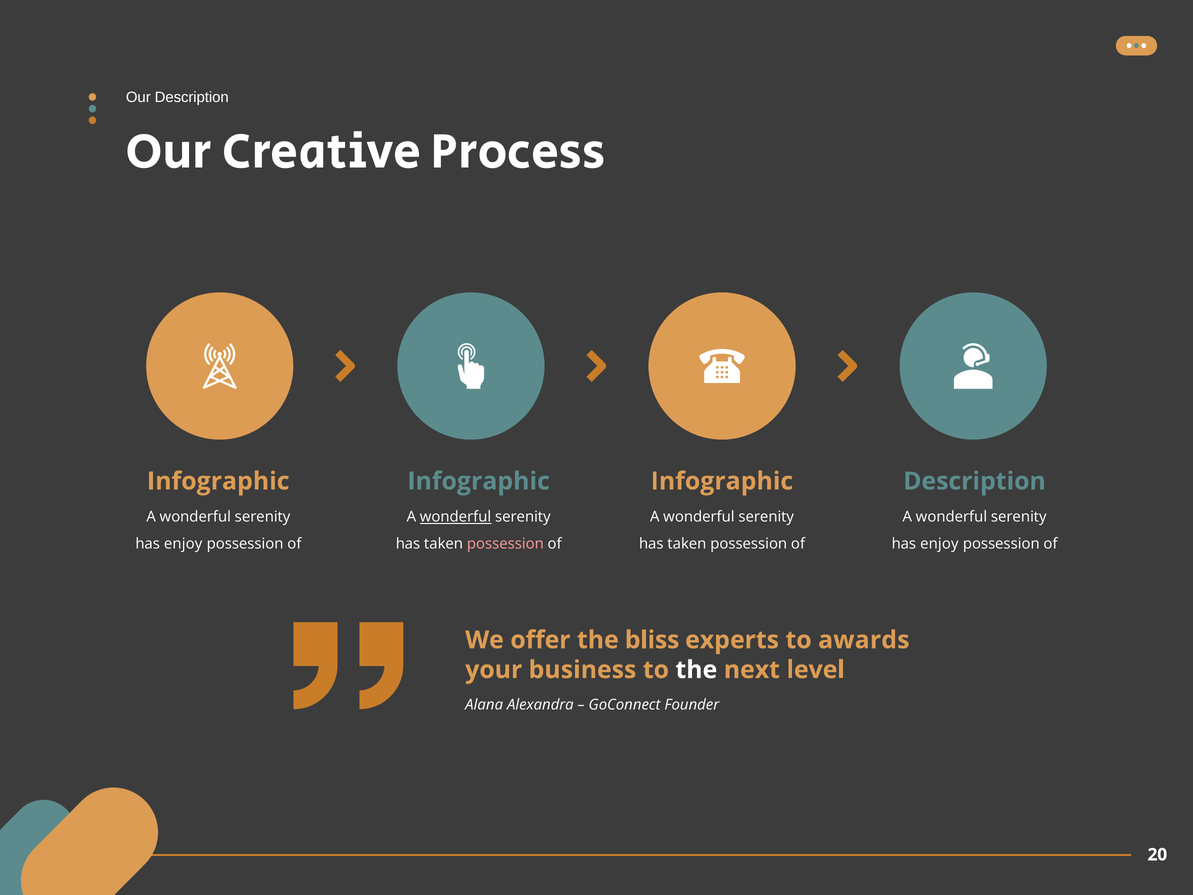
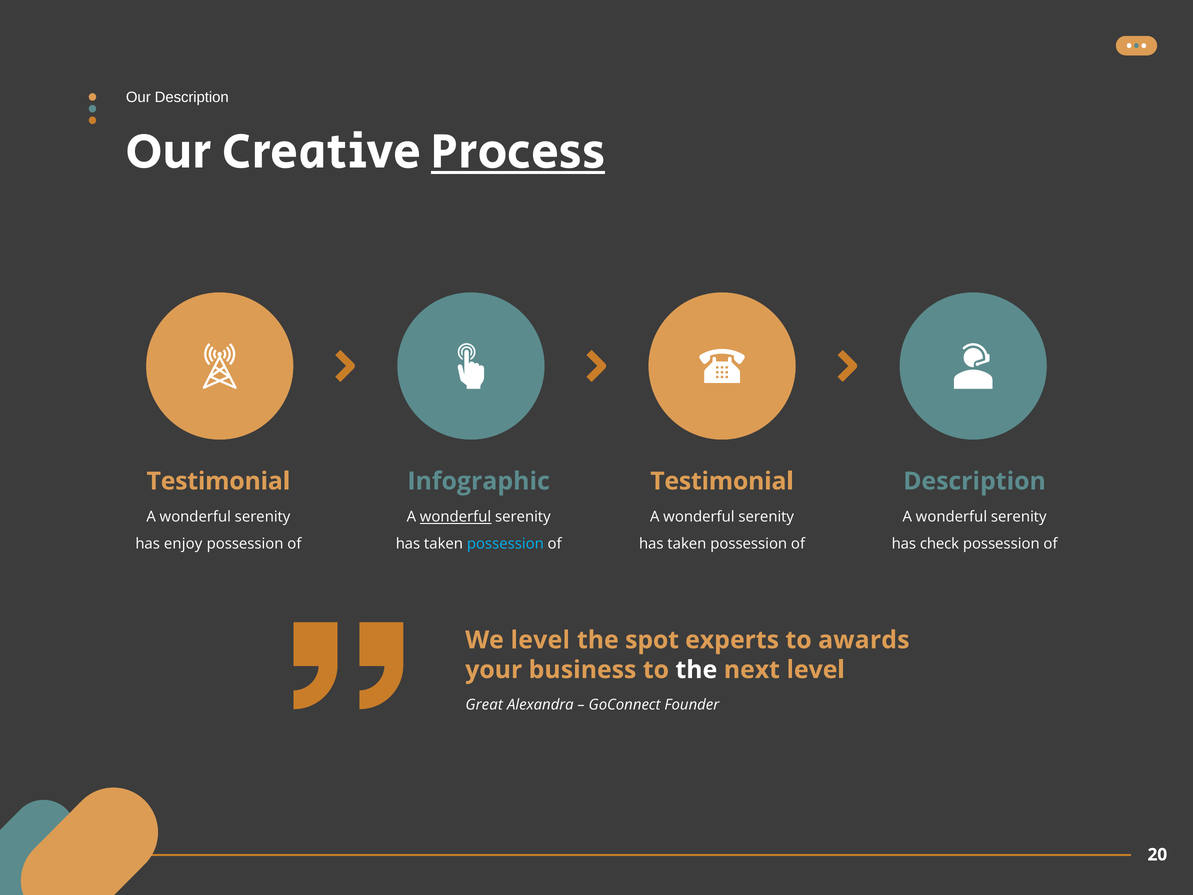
Process underline: none -> present
Infographic at (218, 481): Infographic -> Testimonial
Infographic at (722, 481): Infographic -> Testimonial
possession at (505, 544) colour: pink -> light blue
enjoy at (939, 544): enjoy -> check
We offer: offer -> level
bliss: bliss -> spot
Alana: Alana -> Great
